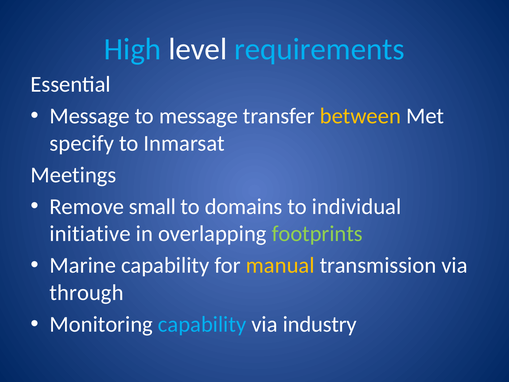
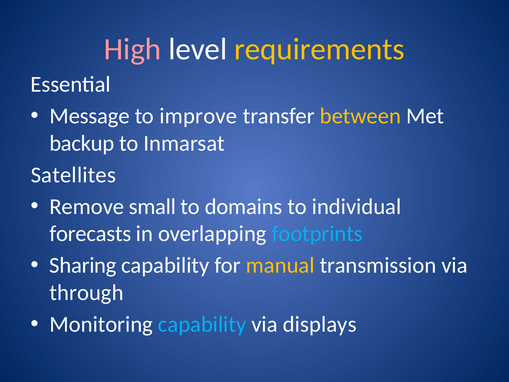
High colour: light blue -> pink
requirements colour: light blue -> yellow
to message: message -> improve
specify: specify -> backup
Meetings: Meetings -> Satellites
initiative: initiative -> forecasts
footprints colour: light green -> light blue
Marine: Marine -> Sharing
industry: industry -> displays
